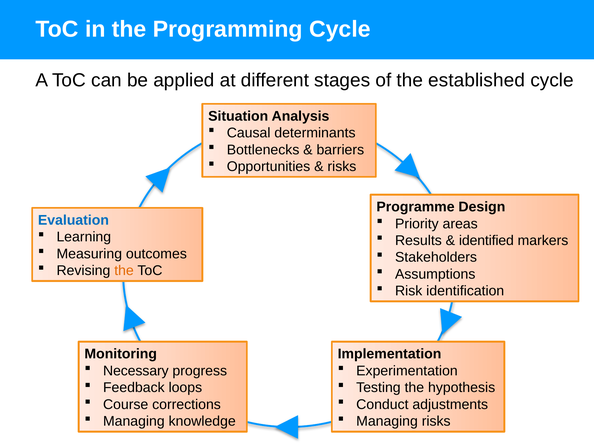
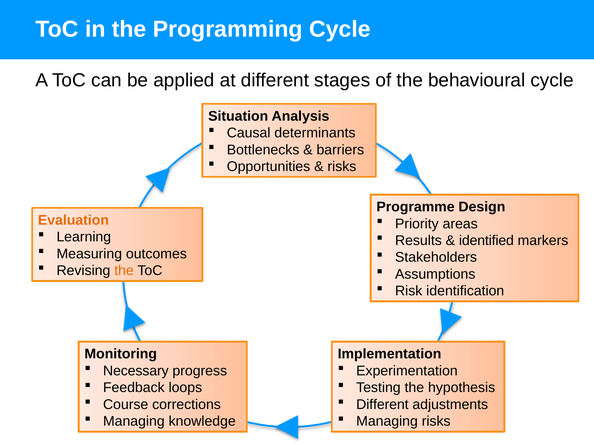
established: established -> behavioural
Evaluation colour: blue -> orange
Conduct at (382, 405): Conduct -> Different
